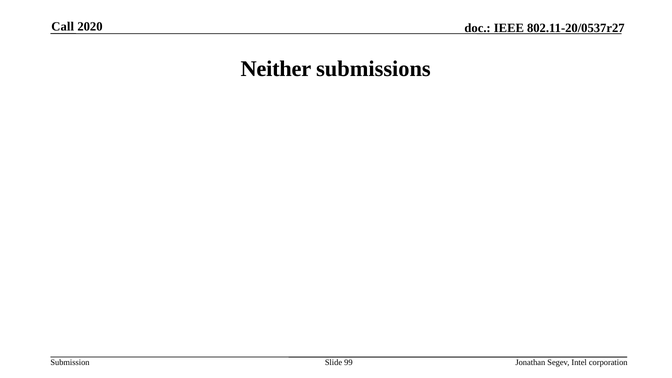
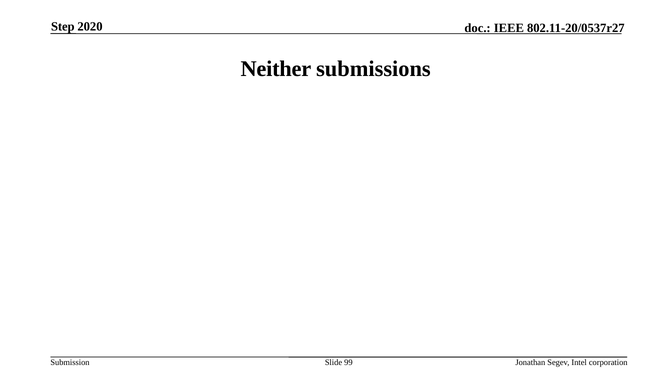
Call: Call -> Step
